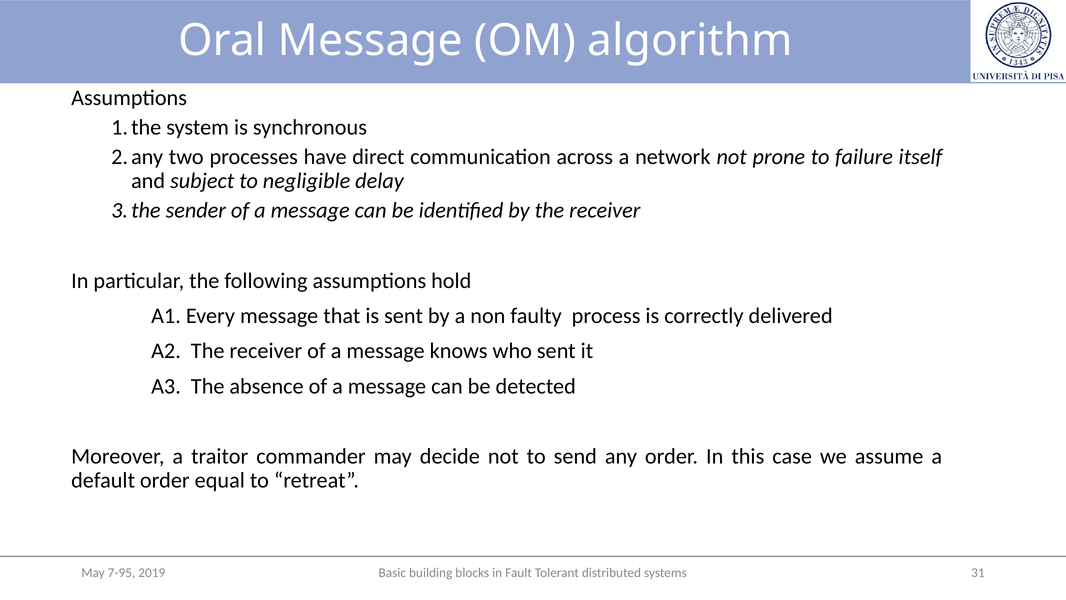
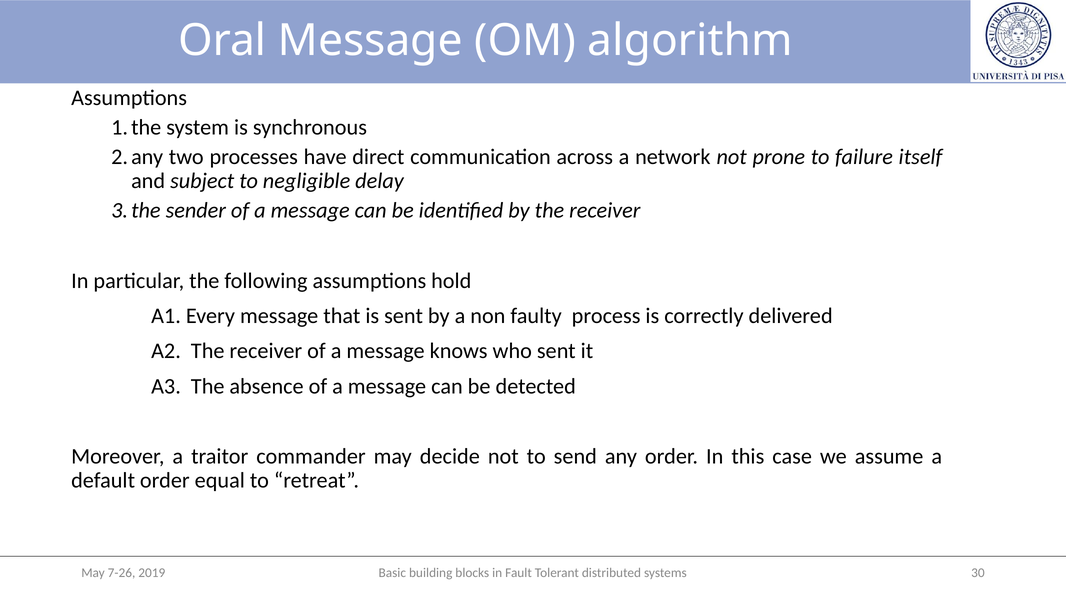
31: 31 -> 30
7-95: 7-95 -> 7-26
